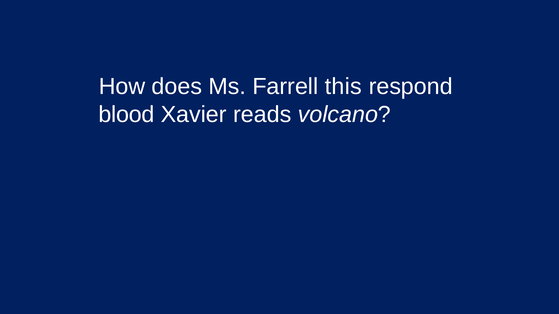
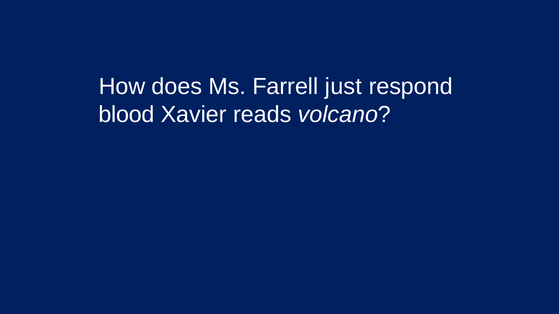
this: this -> just
